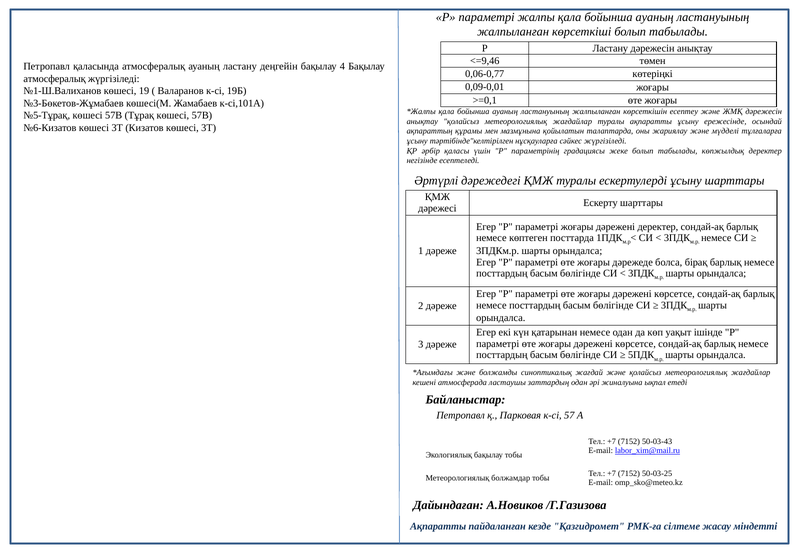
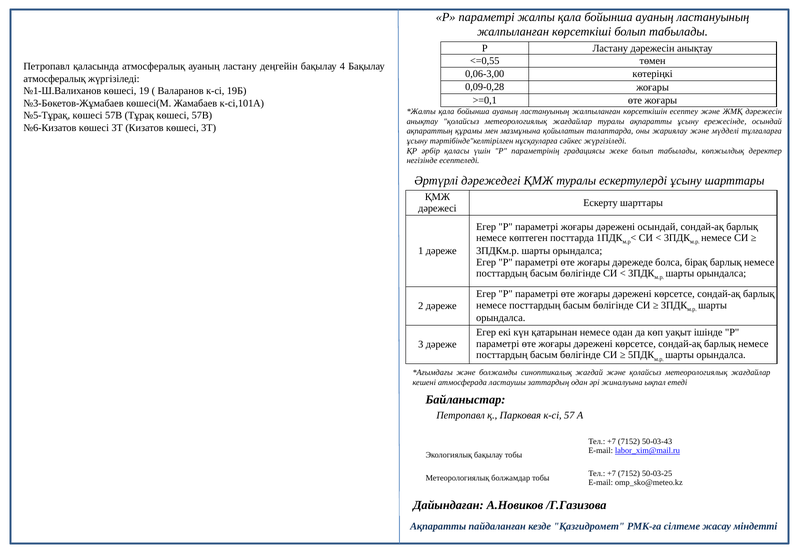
<=9,46: <=9,46 -> <=0,55
0,06-0,77: 0,06-0,77 -> 0,06-3,00
0,09-0,01: 0,09-0,01 -> 0,09-0,28
дәрежені деректер: деректер -> осындай
